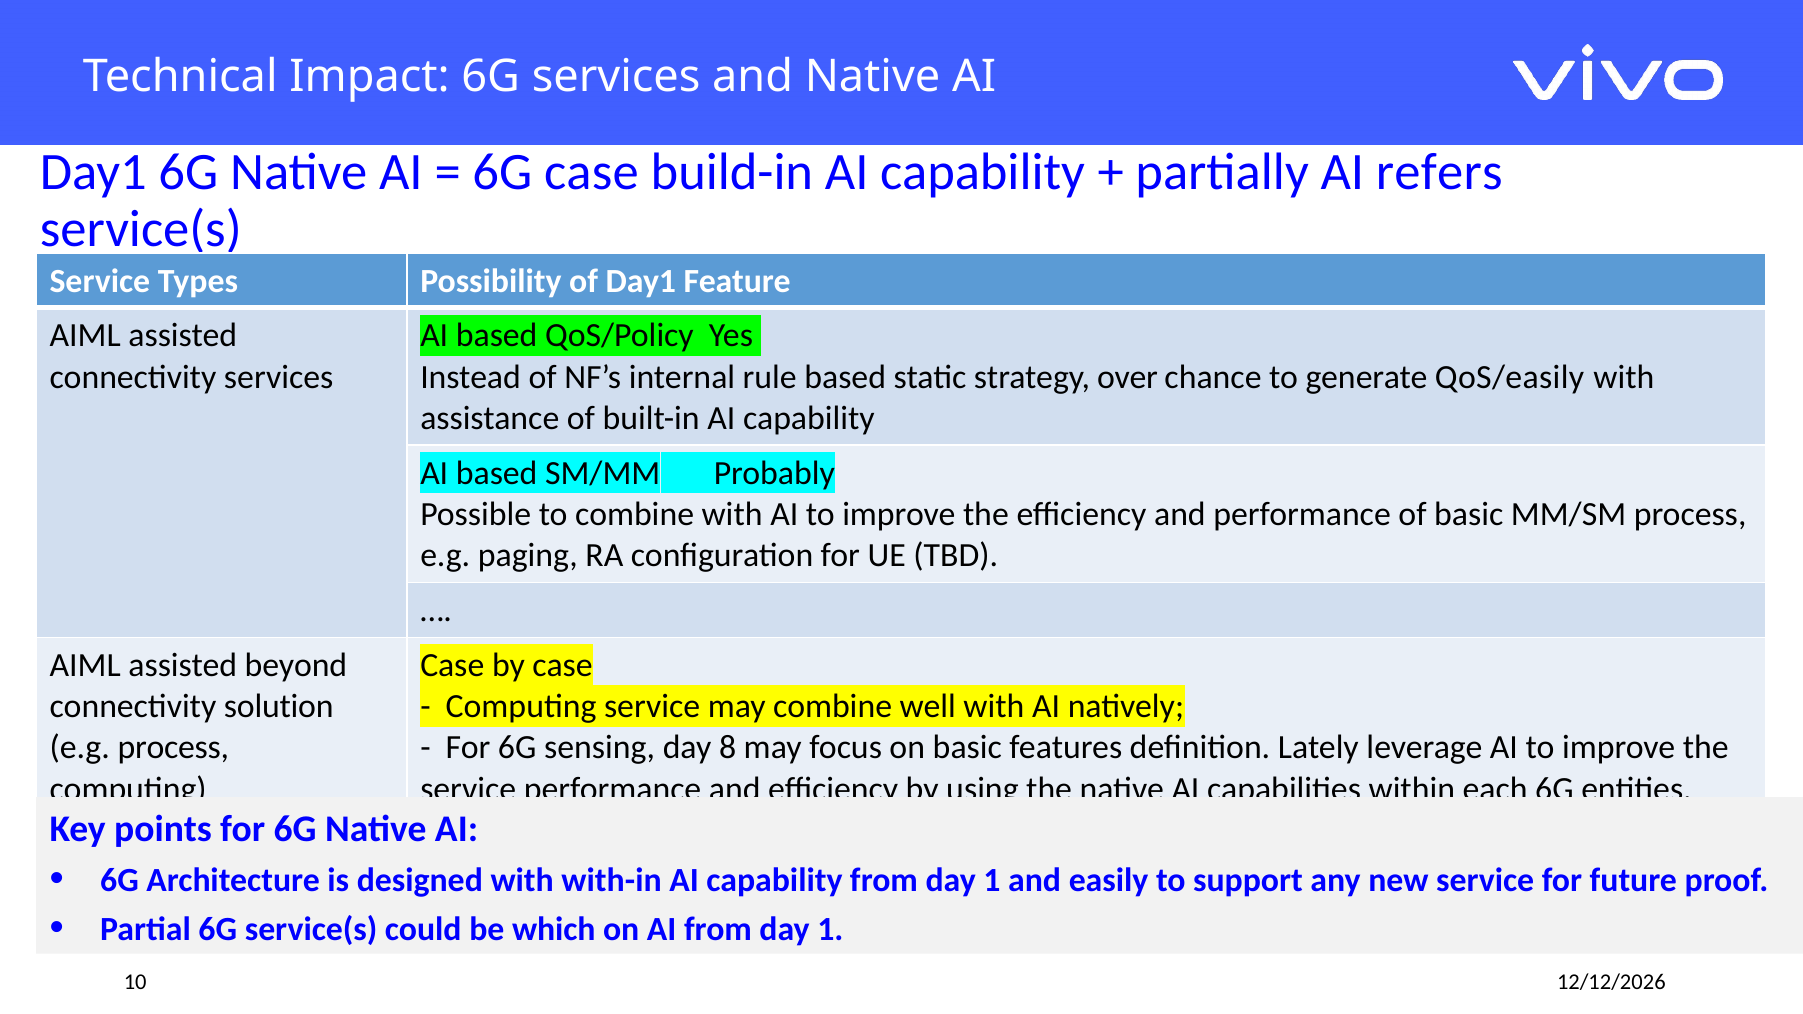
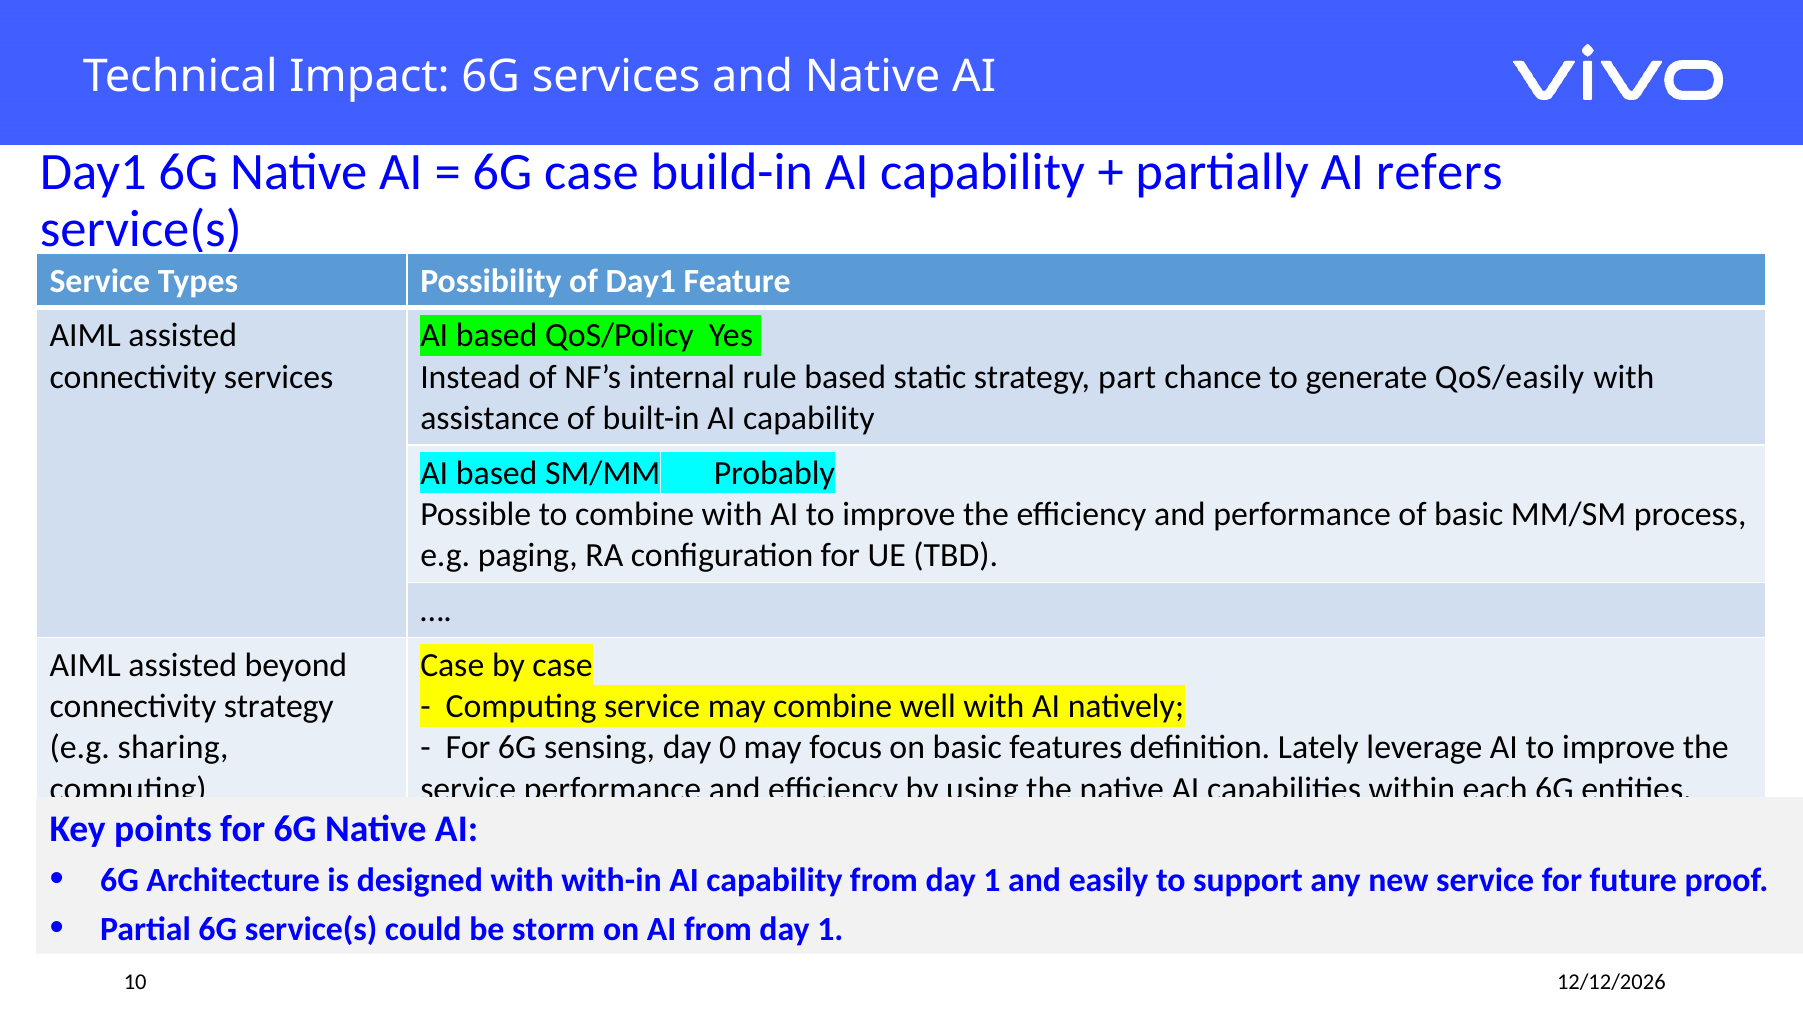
over: over -> part
connectivity solution: solution -> strategy
e.g process: process -> sharing
8: 8 -> 0
which: which -> storm
